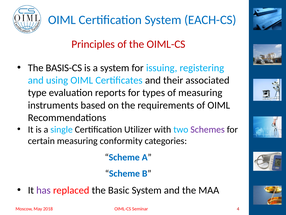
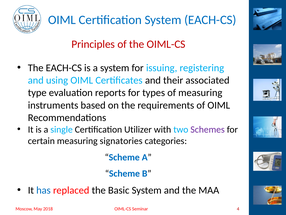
The BASIS-CS: BASIS-CS -> EACH-CS
conformity: conformity -> signatories
has colour: purple -> blue
